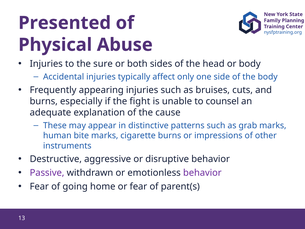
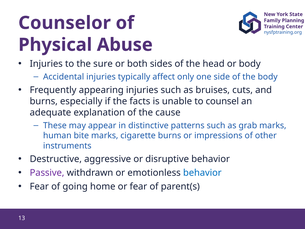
Presented: Presented -> Counselor
fight: fight -> facts
behavior at (202, 173) colour: purple -> blue
